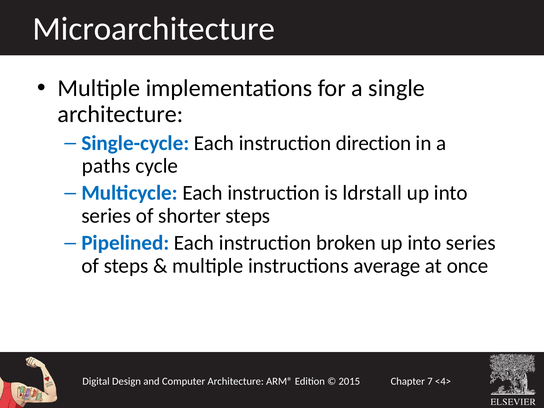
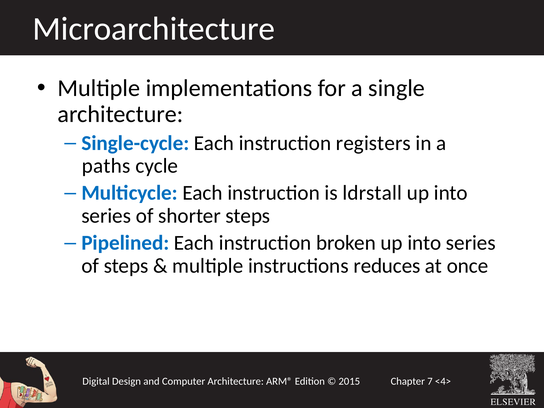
direction: direction -> registers
average: average -> reduces
